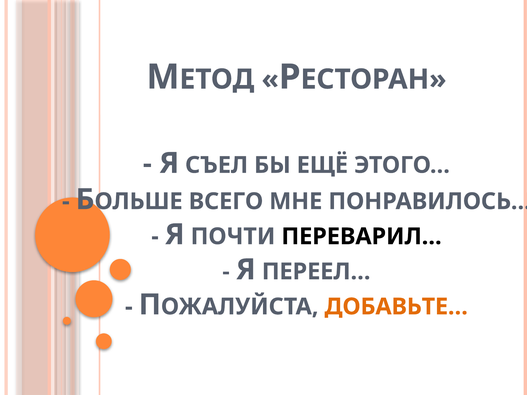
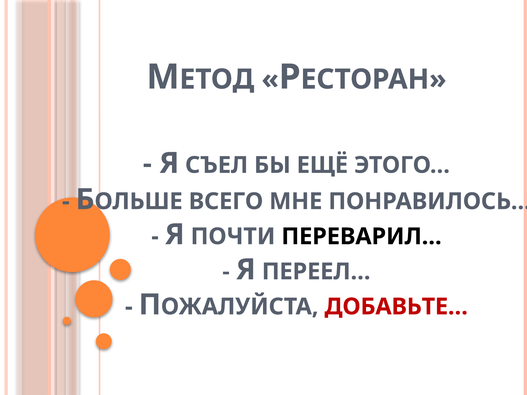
ДОБАВЬТЕ… colour: orange -> red
